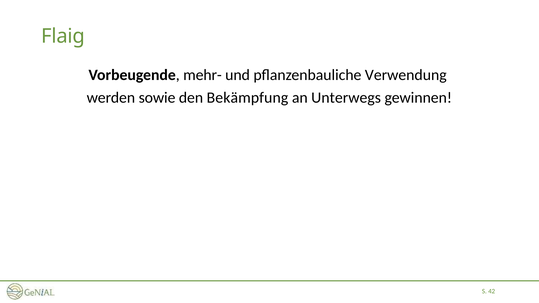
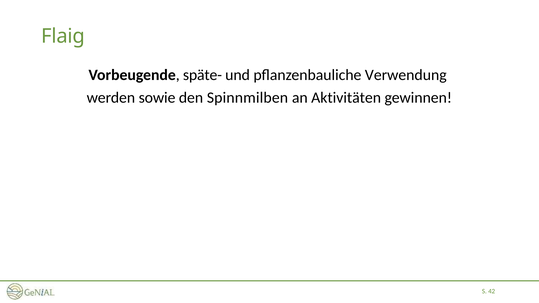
mehr-: mehr- -> späte-
Bekämpfung: Bekämpfung -> Spinnmilben
Unterwegs: Unterwegs -> Aktivitäten
